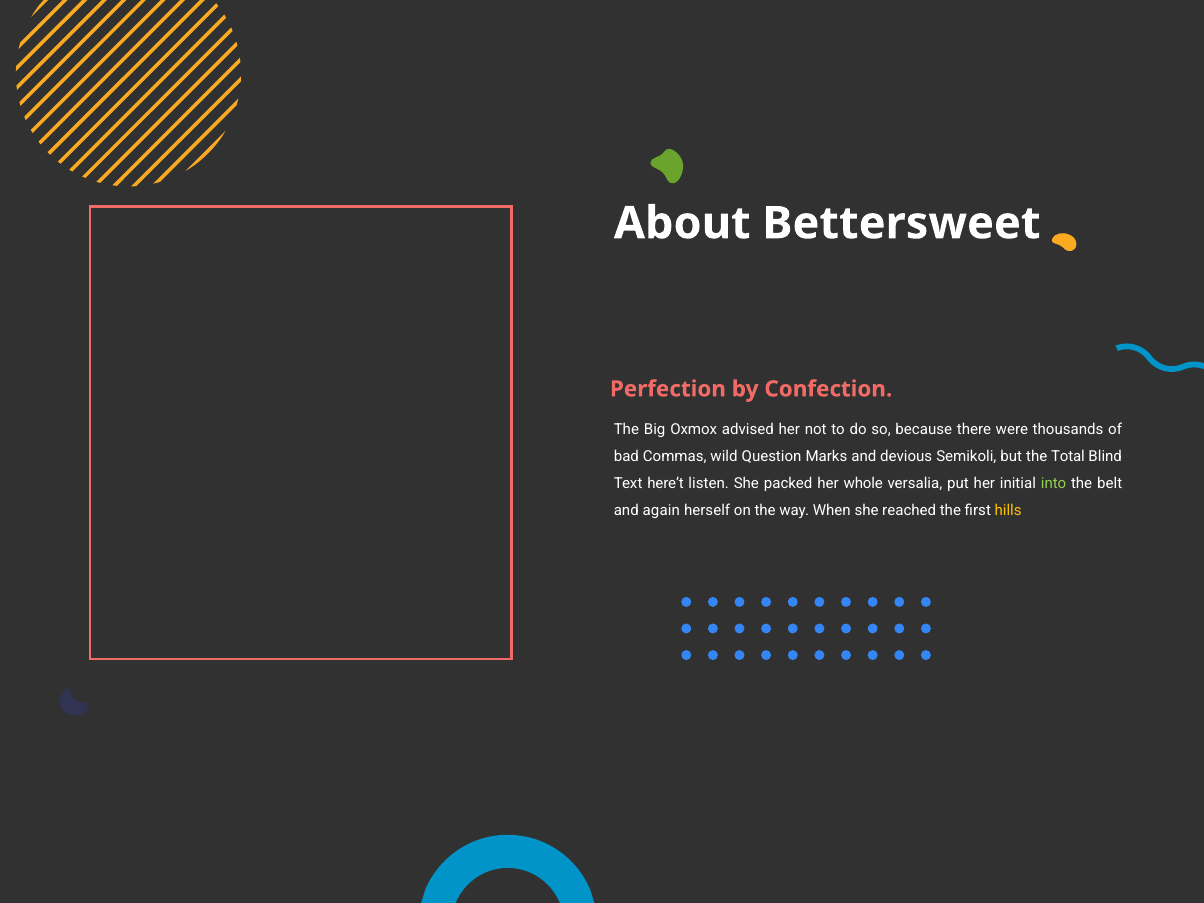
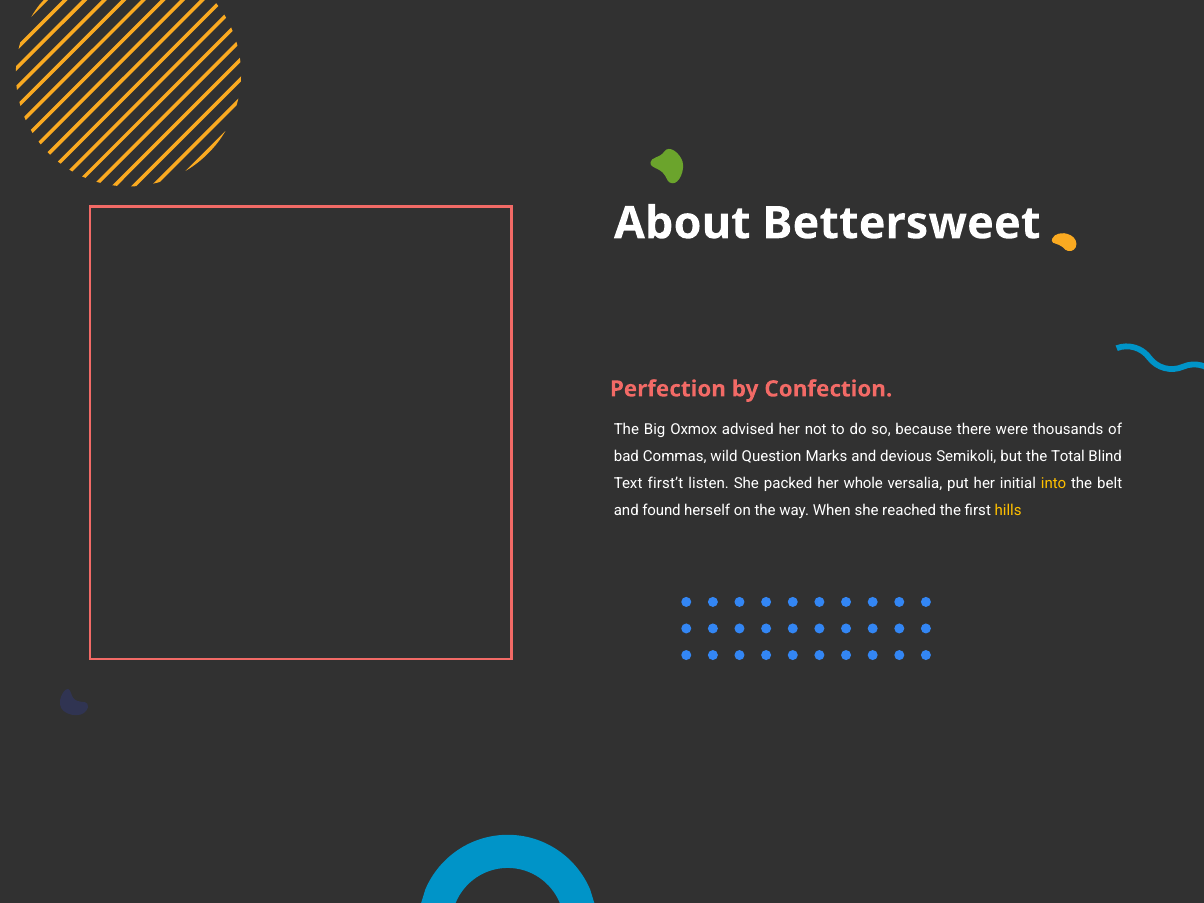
here’t: here’t -> first’t
into colour: light green -> yellow
again: again -> found
